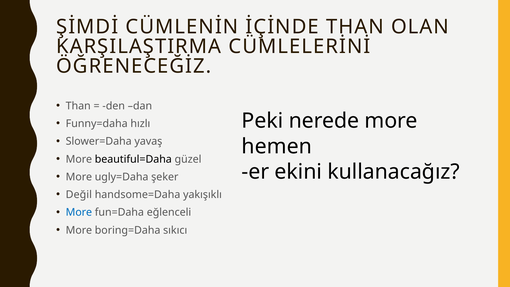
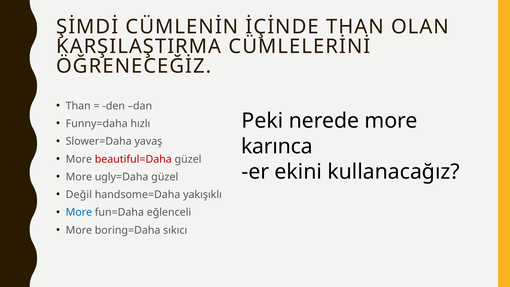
hemen: hemen -> karınca
beautiful=Daha colour: black -> red
ugly=Daha şeker: şeker -> güzel
